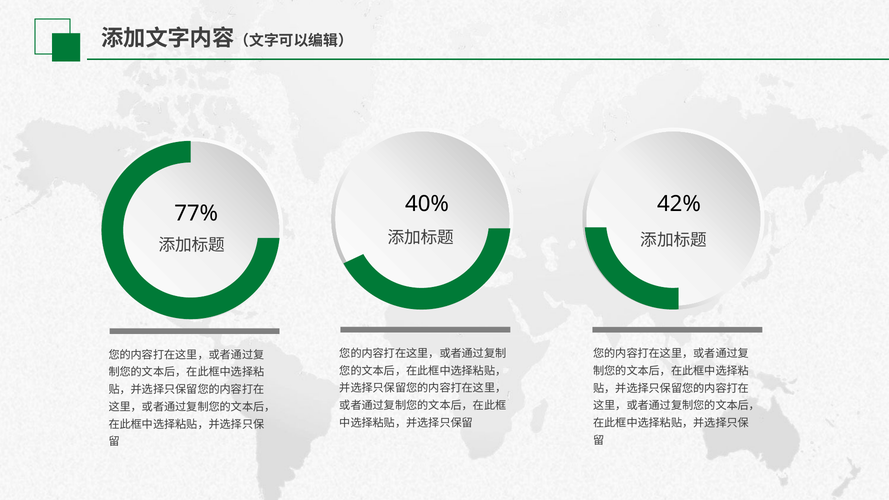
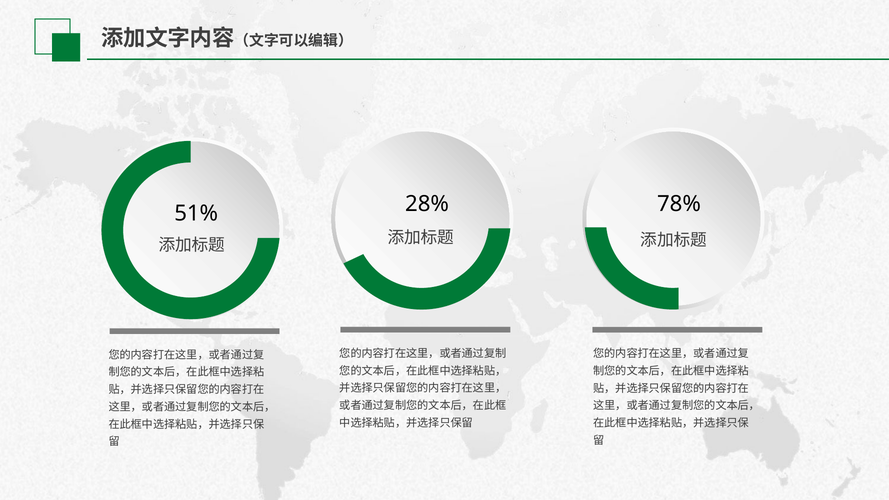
40%: 40% -> 28%
42%: 42% -> 78%
77%: 77% -> 51%
